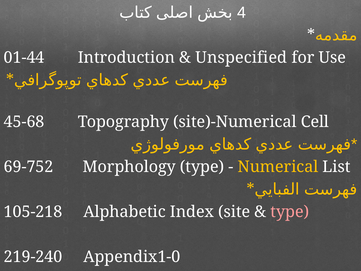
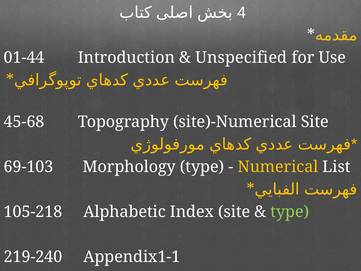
site)-Numerical Cell: Cell -> Site
69-752: 69-752 -> 69-103
type at (290, 212) colour: pink -> light green
Appendix1-0: Appendix1-0 -> Appendix1-1
